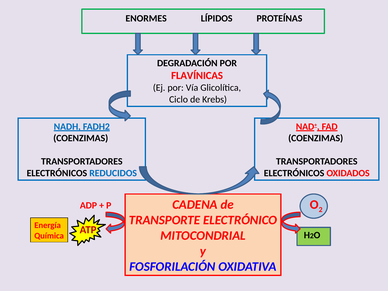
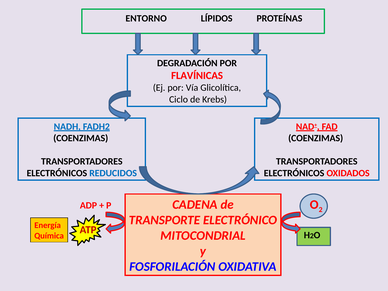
ENORMES: ENORMES -> ENTORNO
